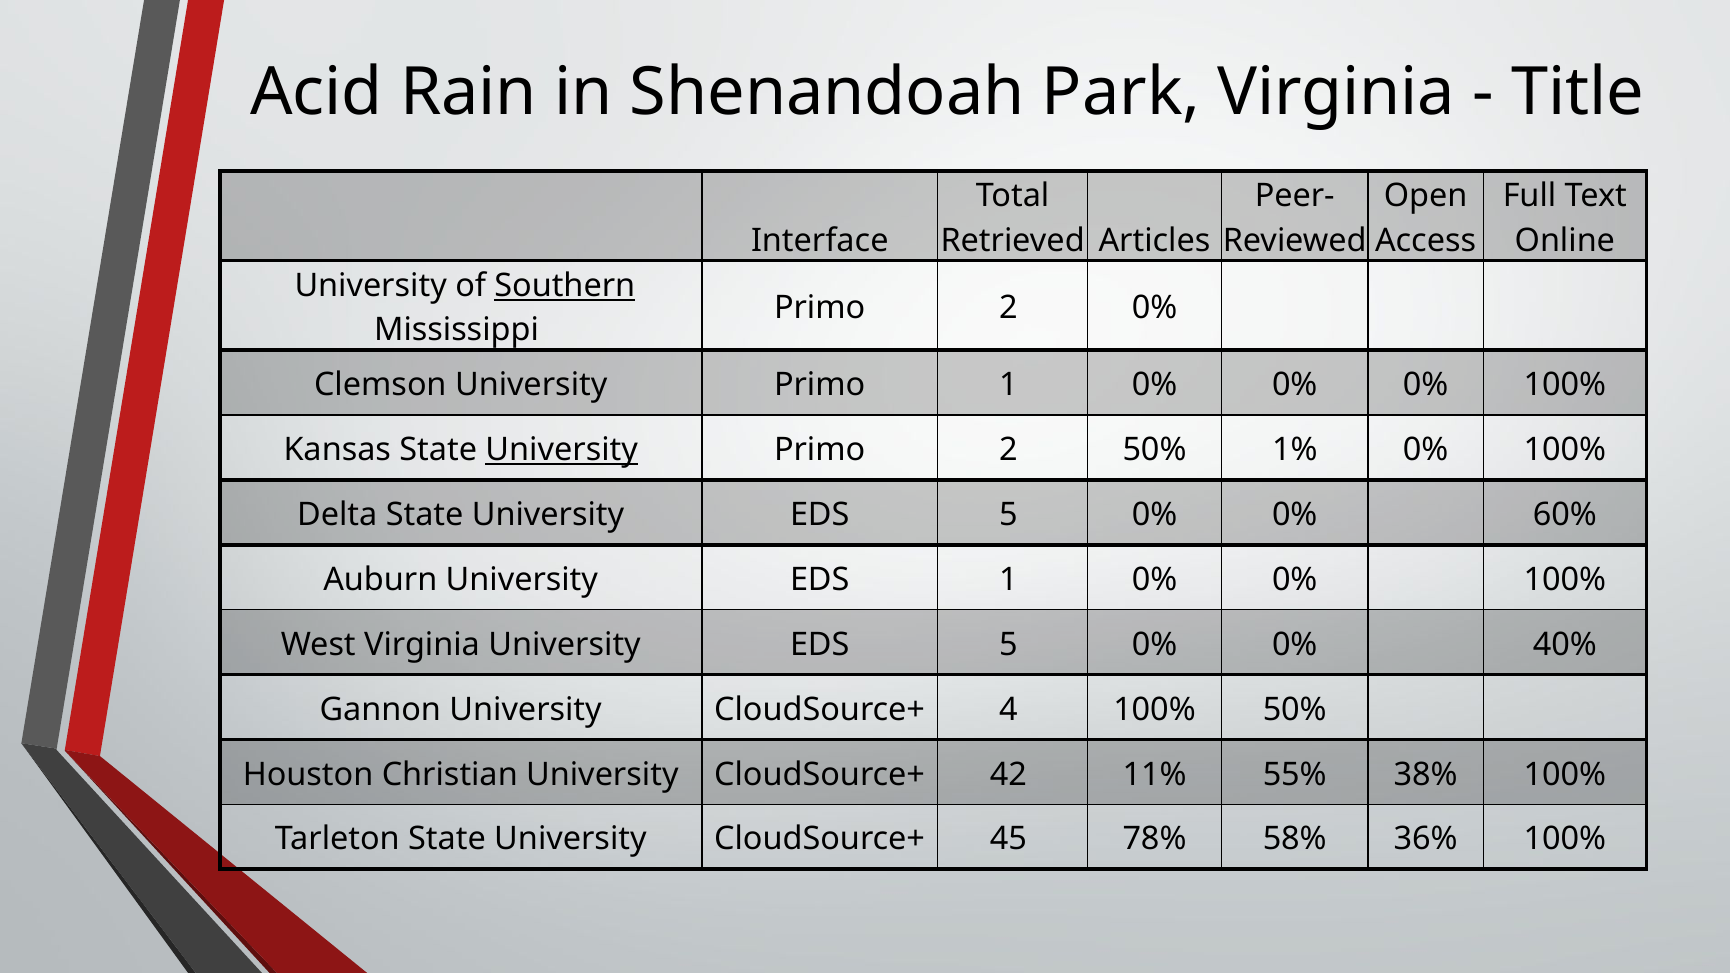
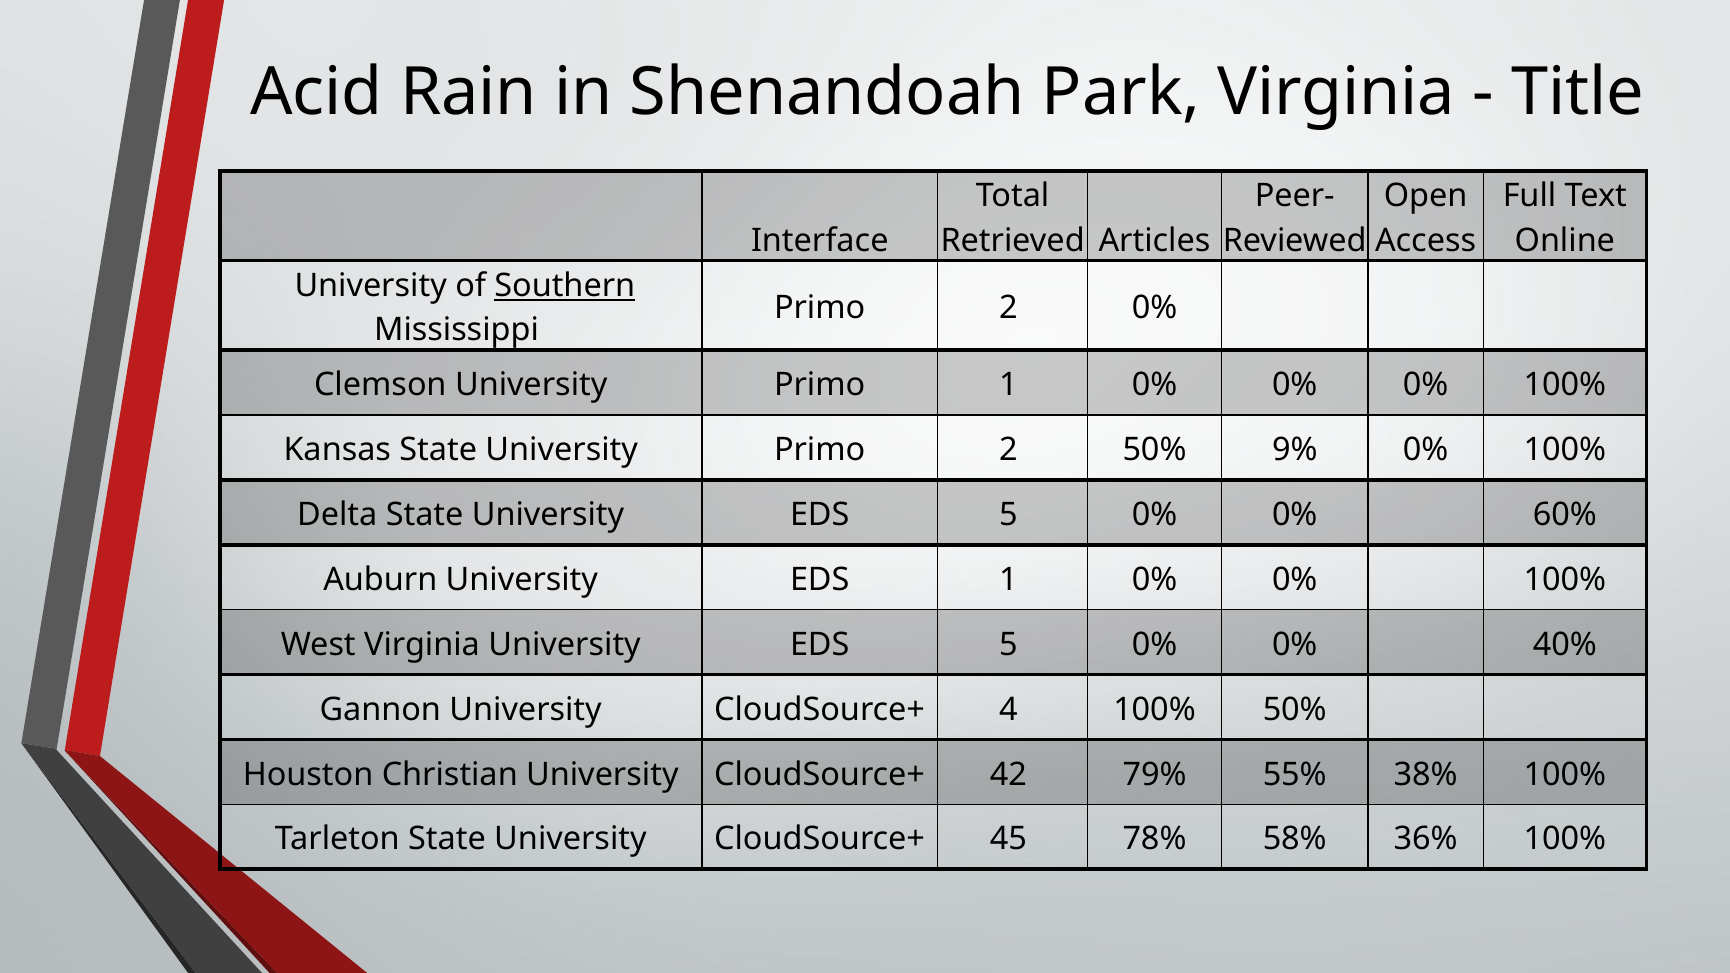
University at (562, 450) underline: present -> none
1%: 1% -> 9%
11%: 11% -> 79%
